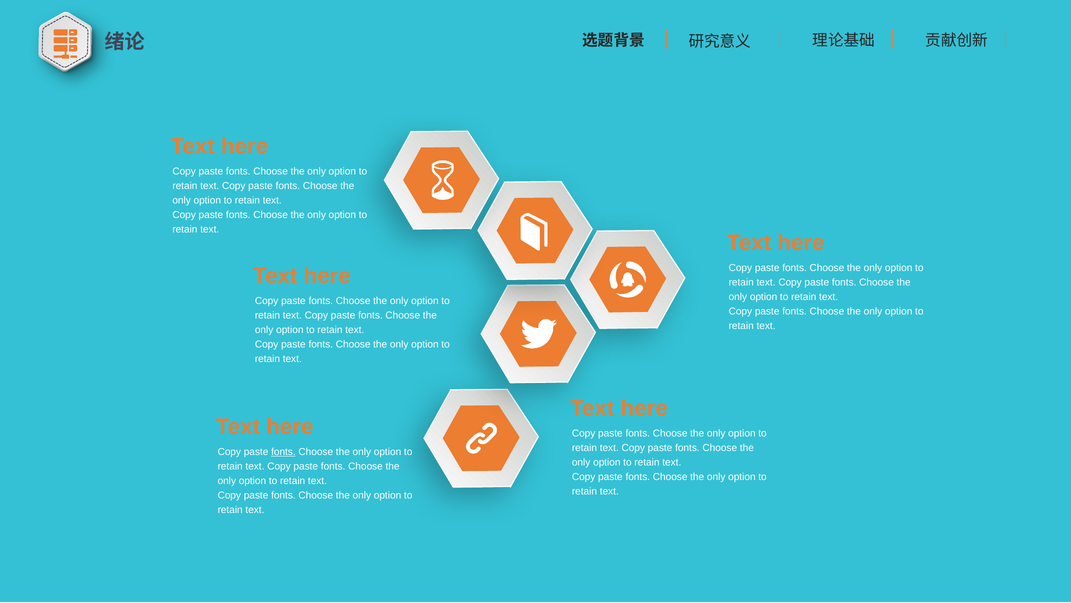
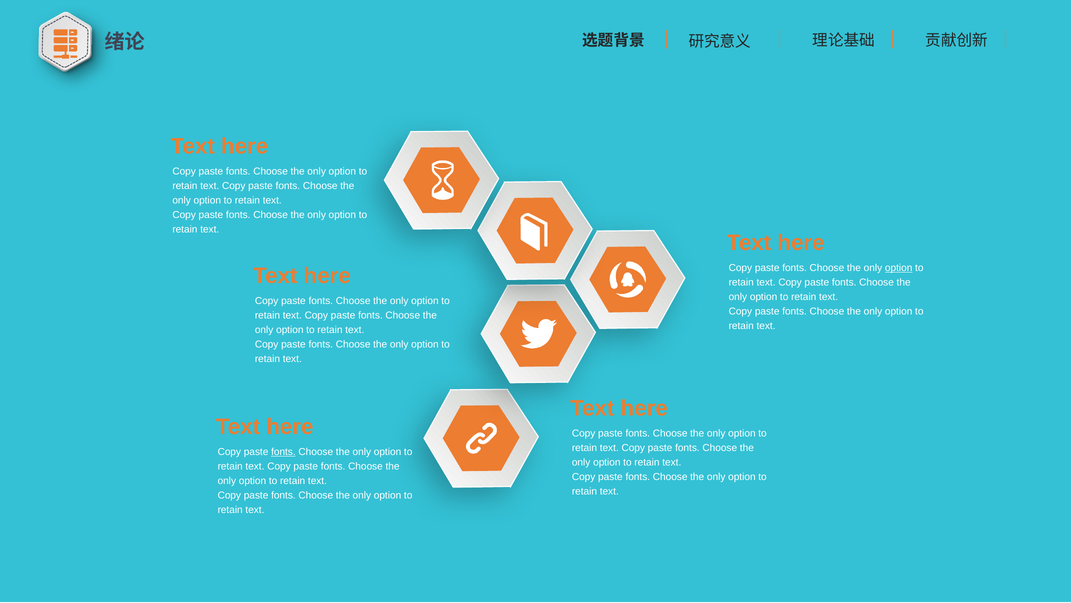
option at (899, 268) underline: none -> present
